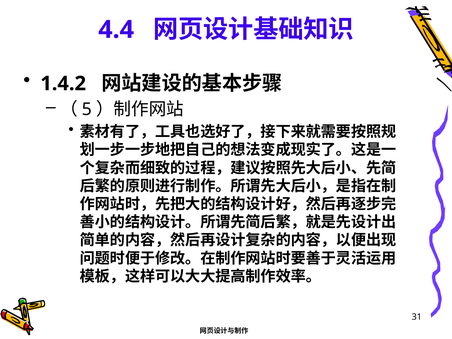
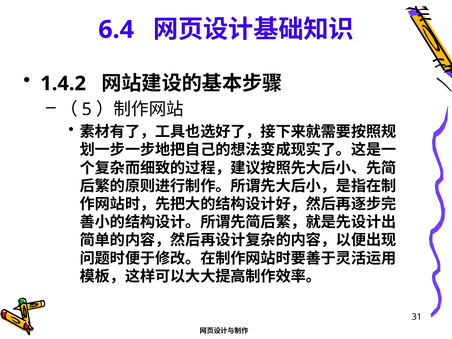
4.4: 4.4 -> 6.4
